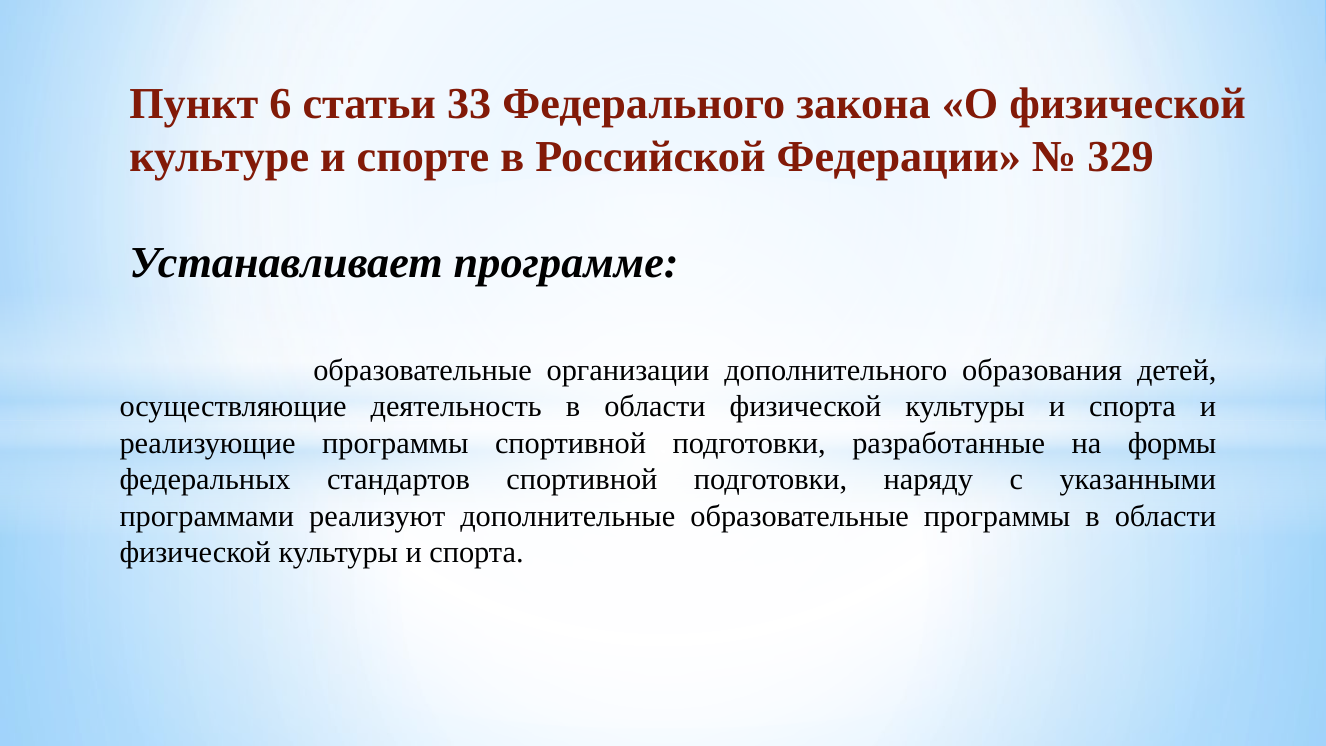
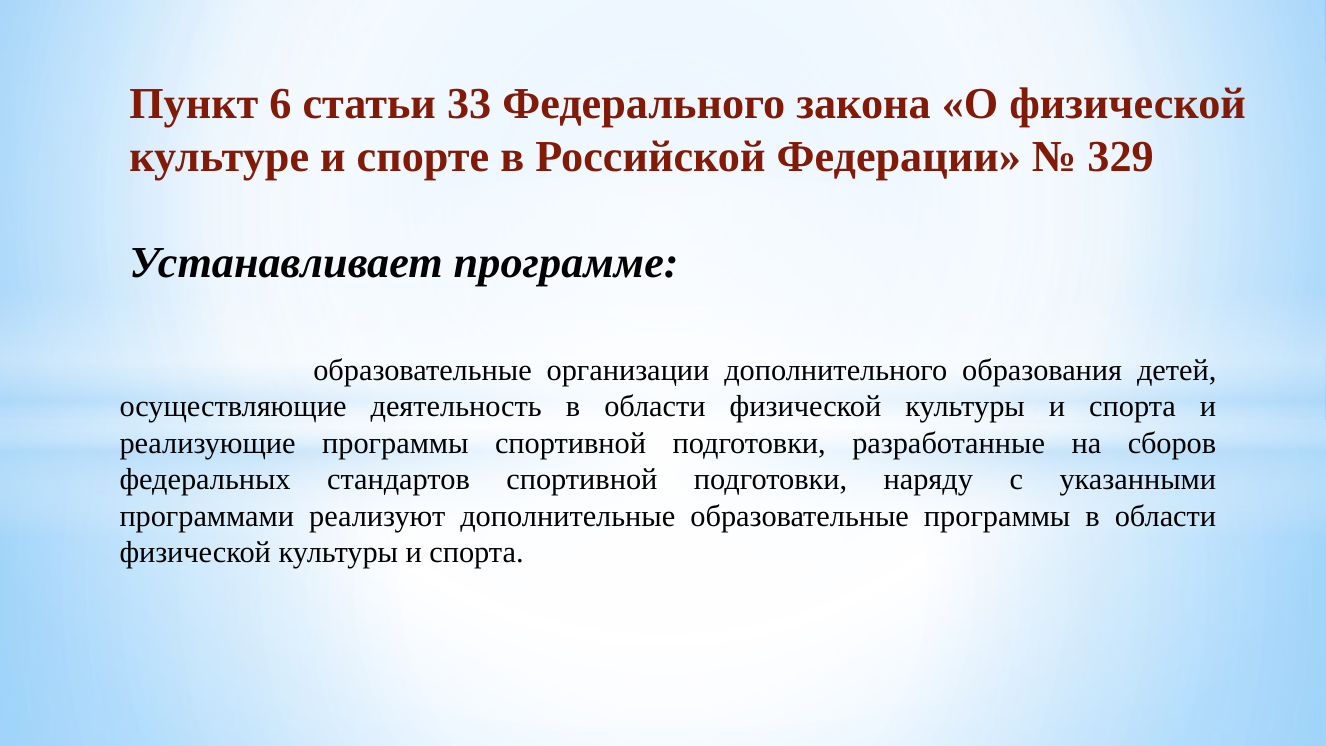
формы: формы -> сборов
